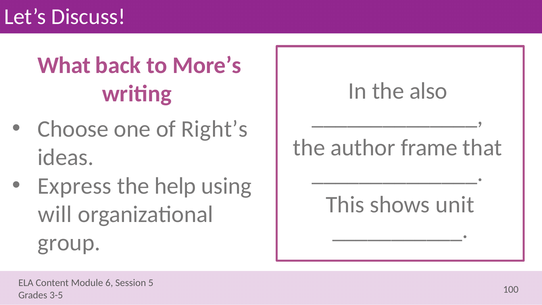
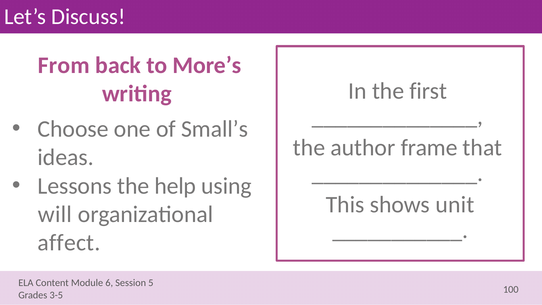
What: What -> From
also: also -> first
Right’s: Right’s -> Small’s
Express: Express -> Lessons
group: group -> affect
